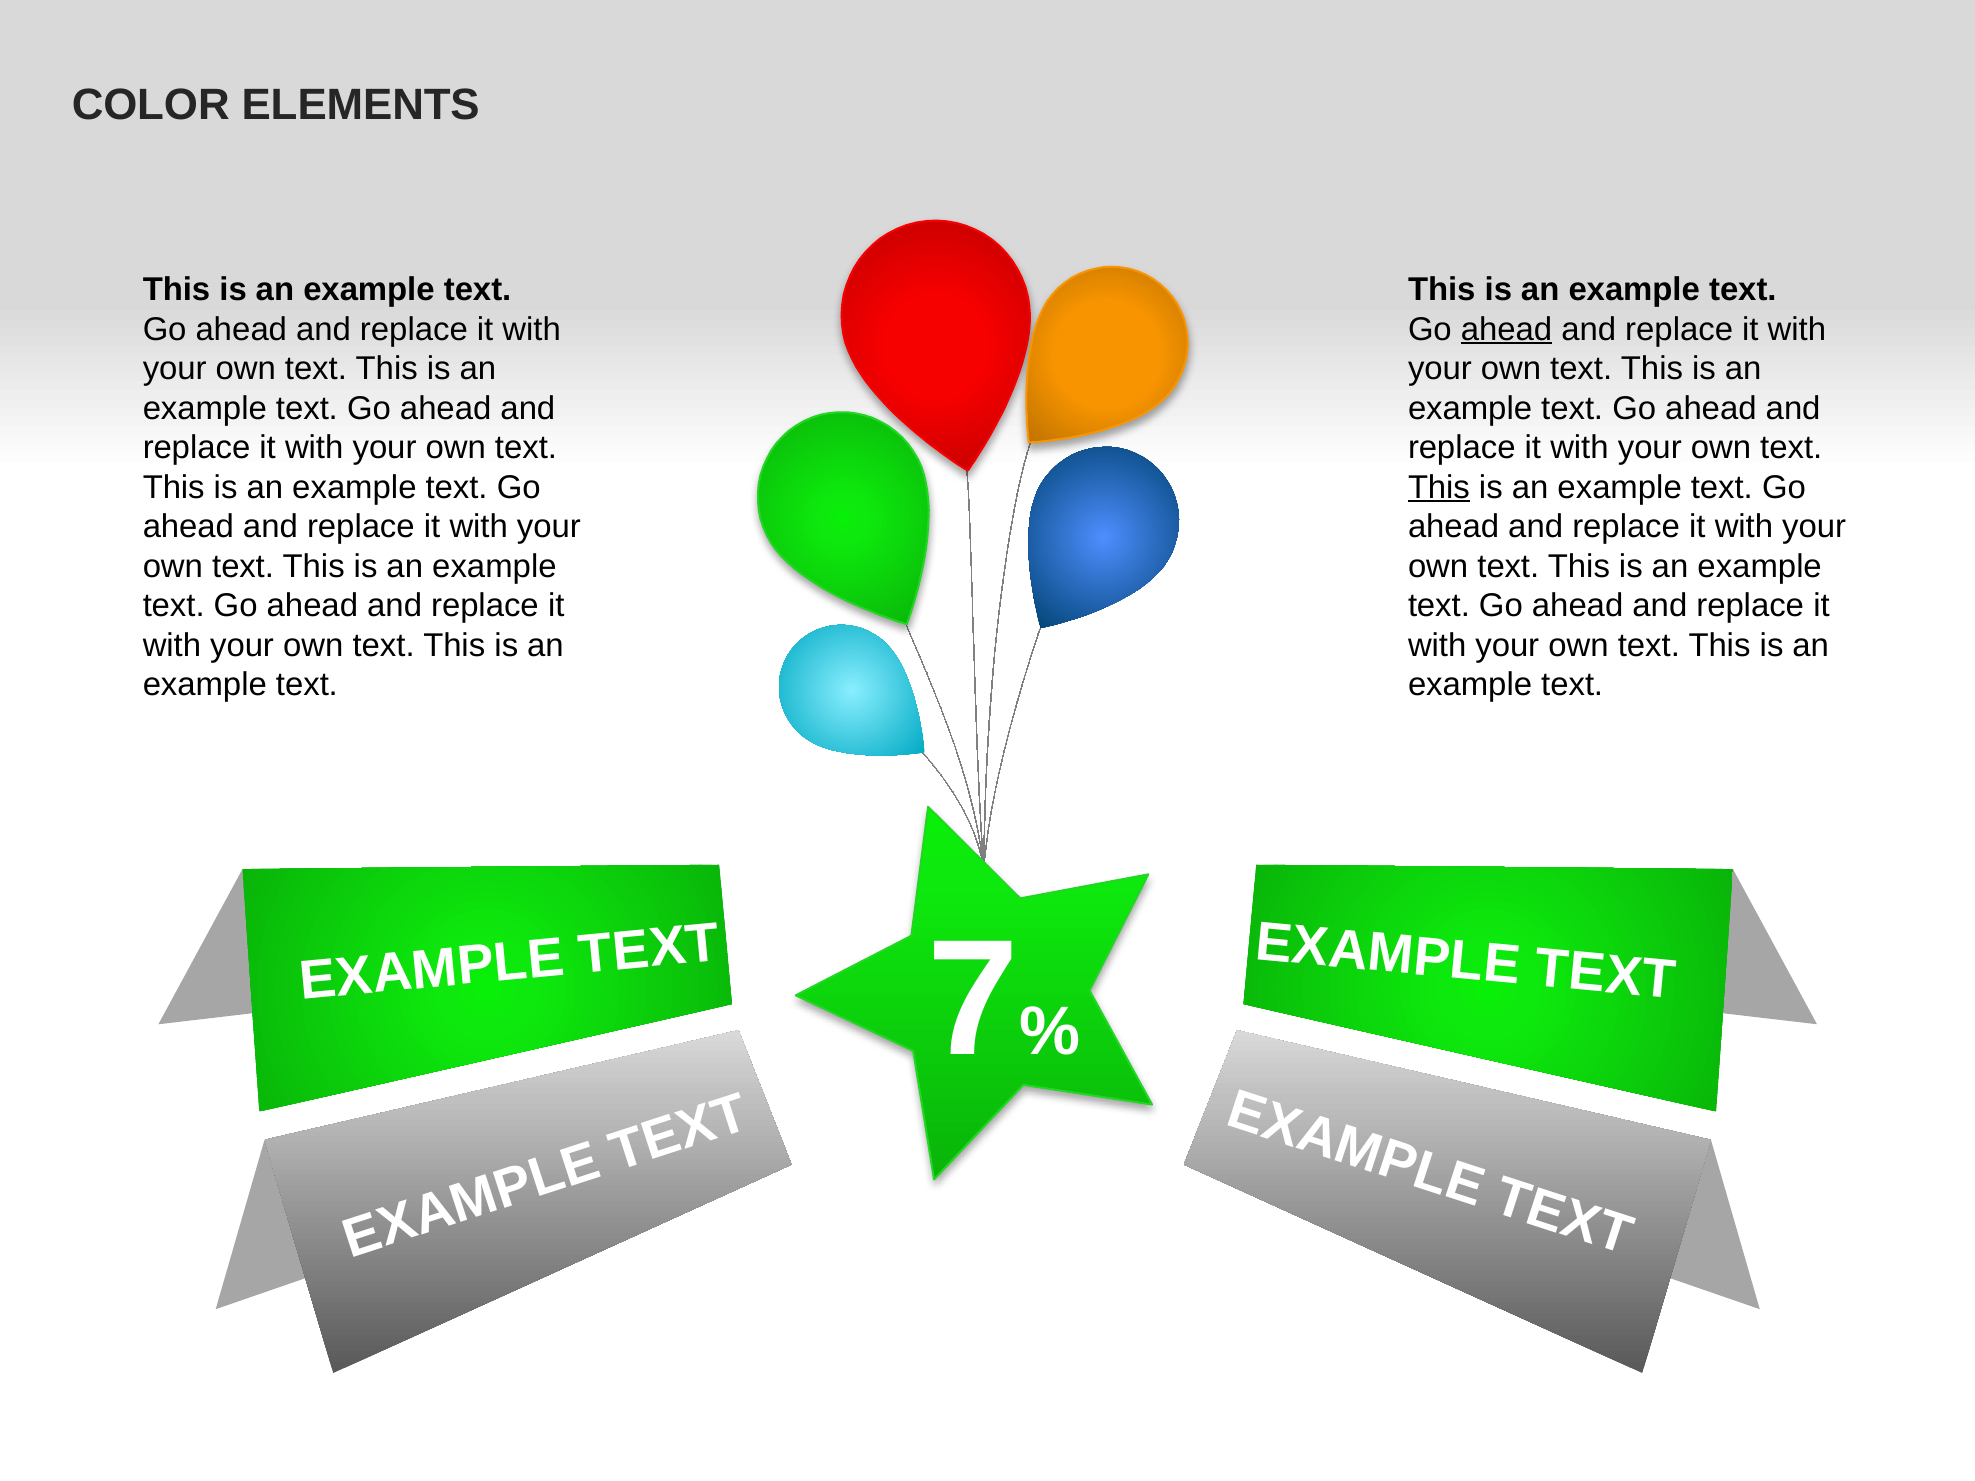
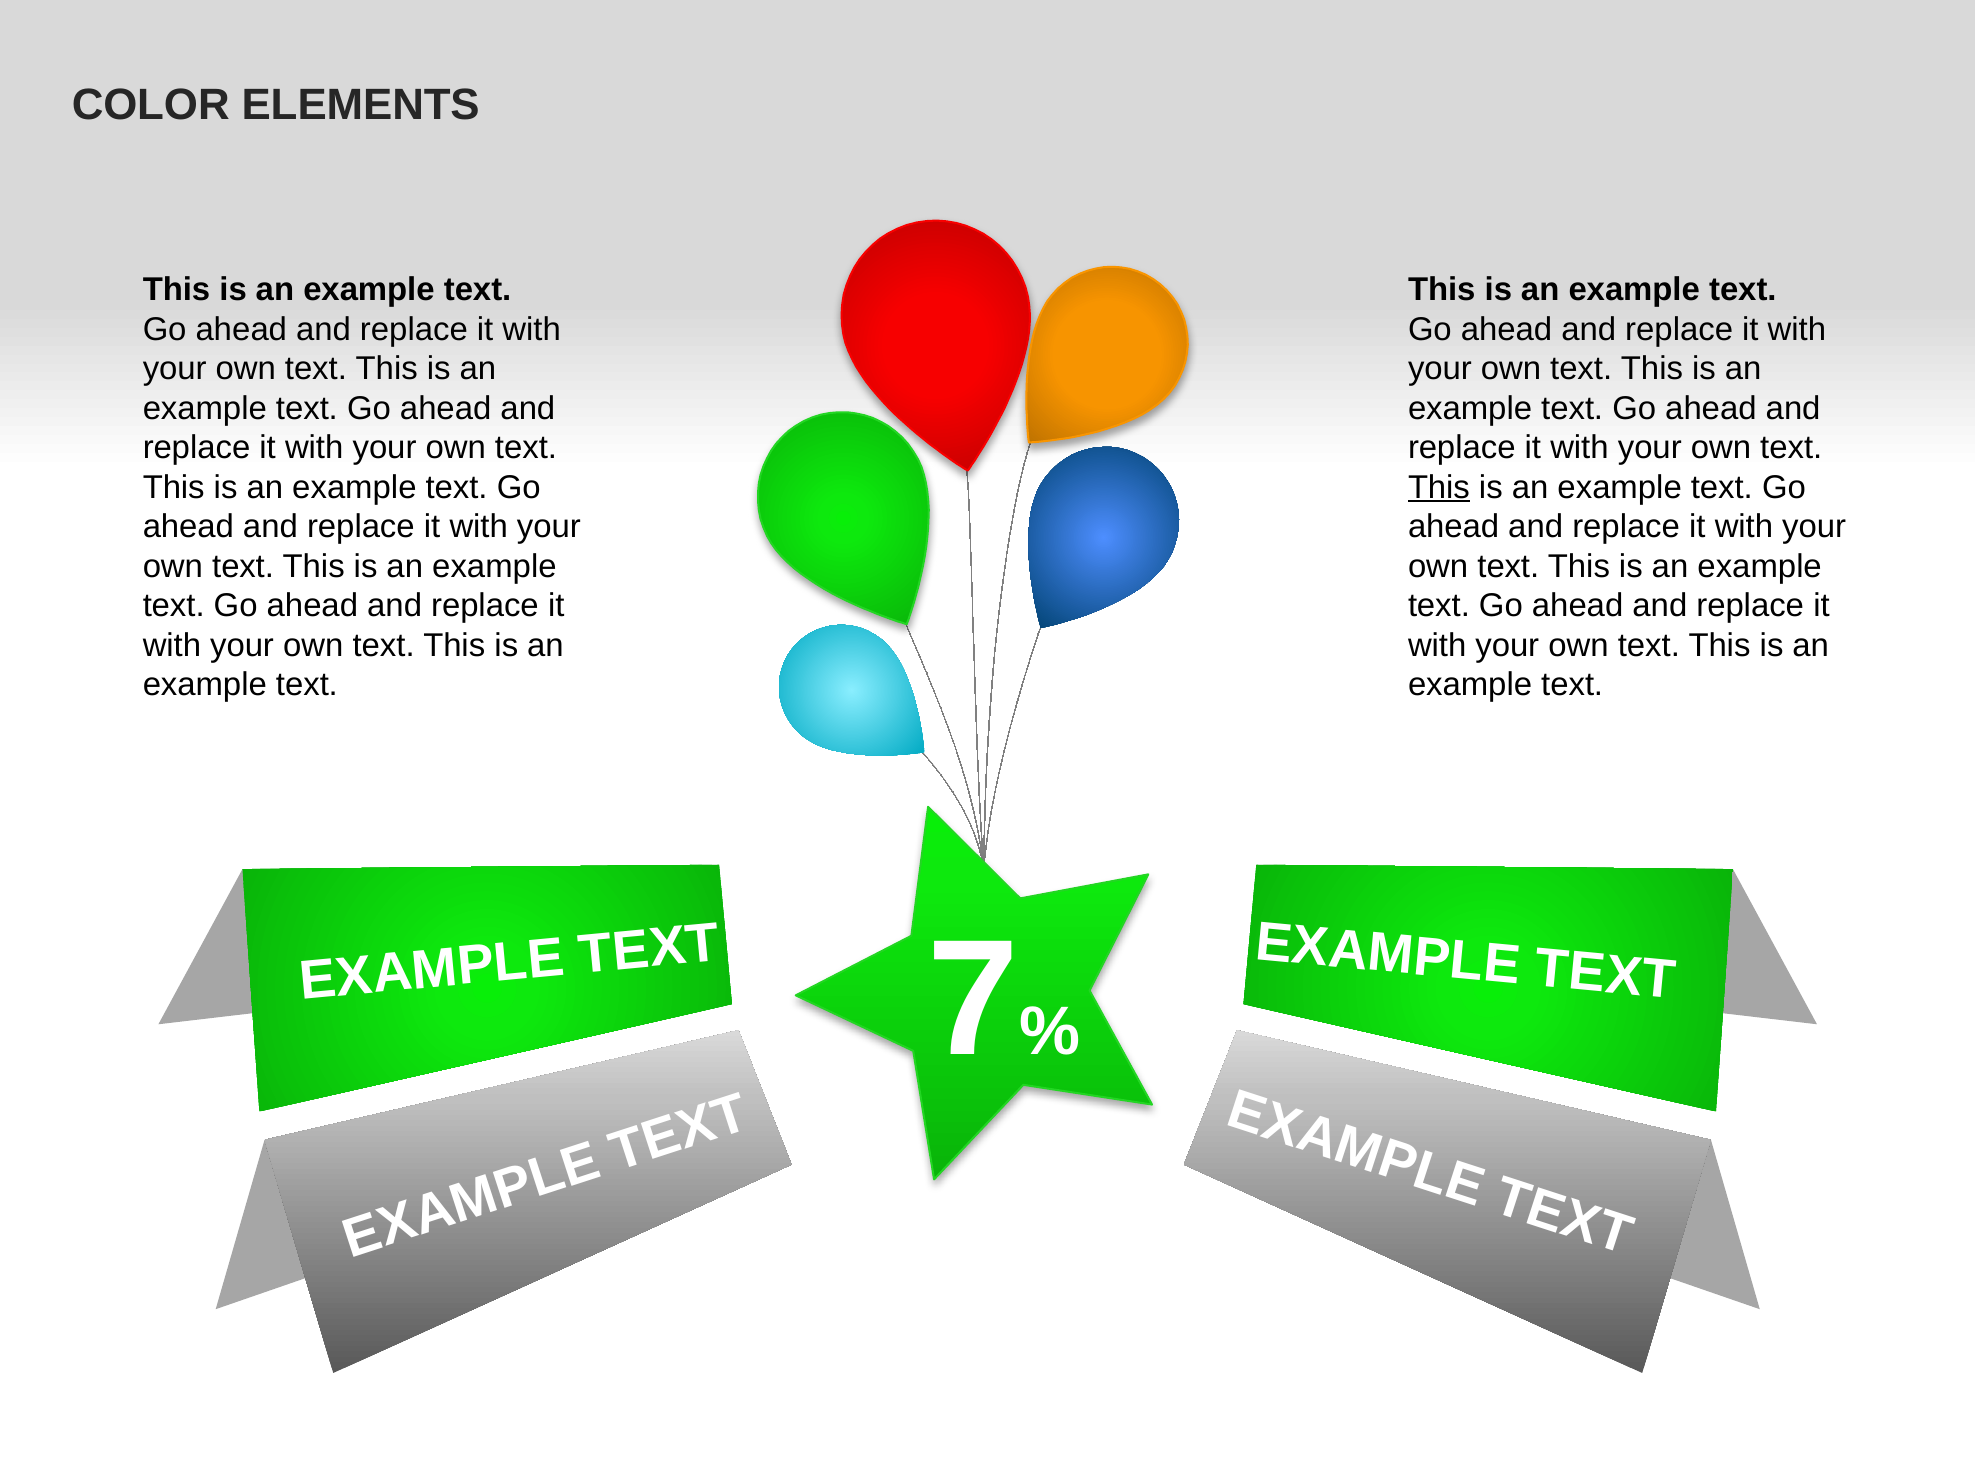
ahead at (1507, 329) underline: present -> none
